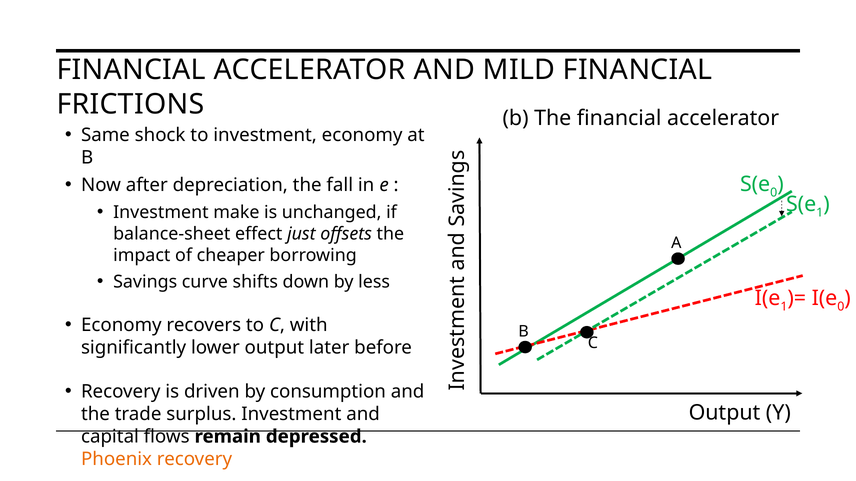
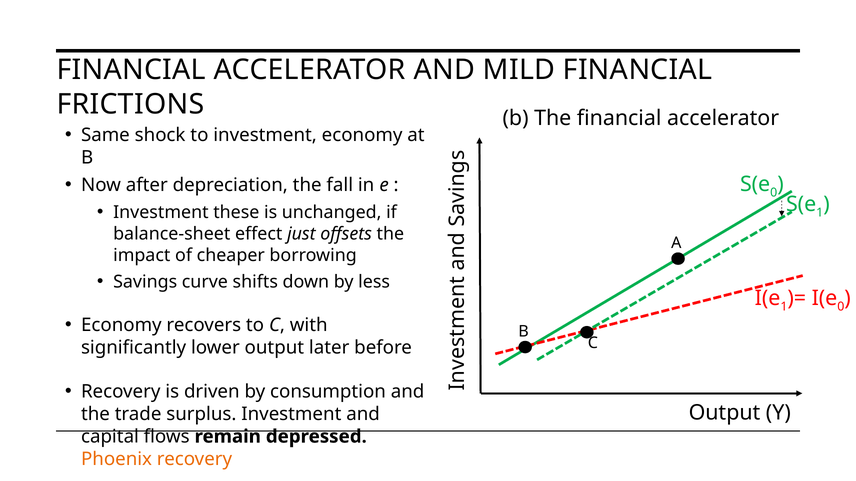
make: make -> these
